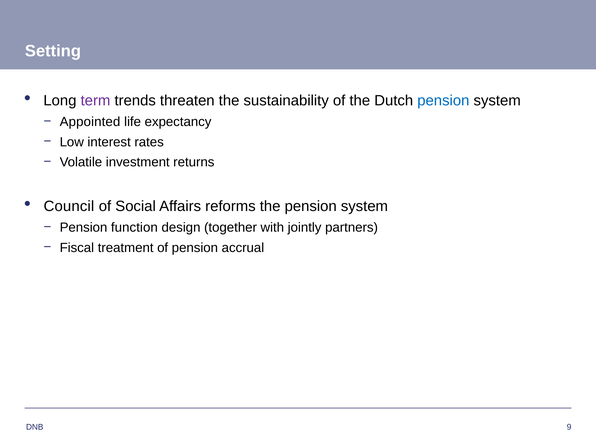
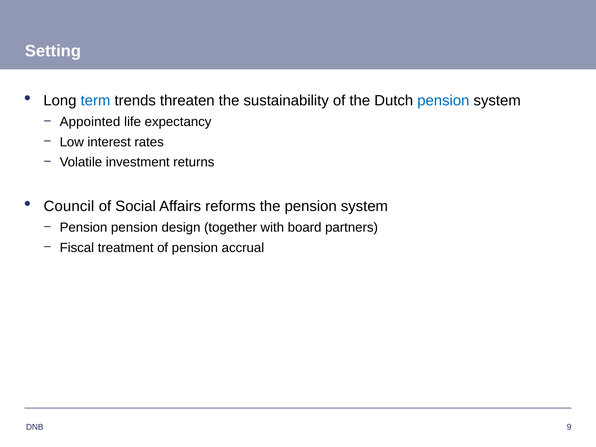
term colour: purple -> blue
Pension function: function -> pension
jointly: jointly -> board
